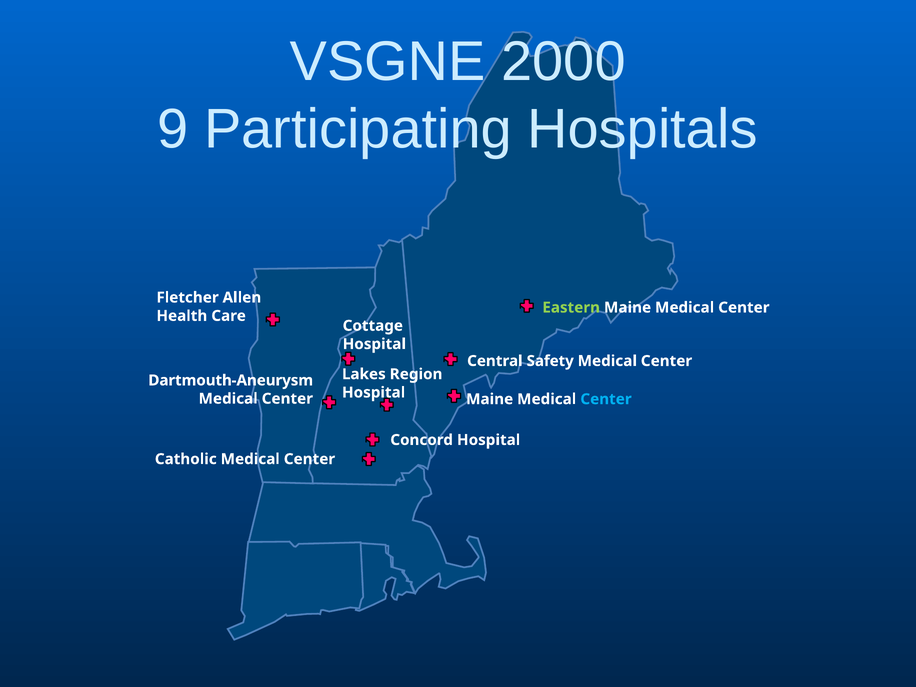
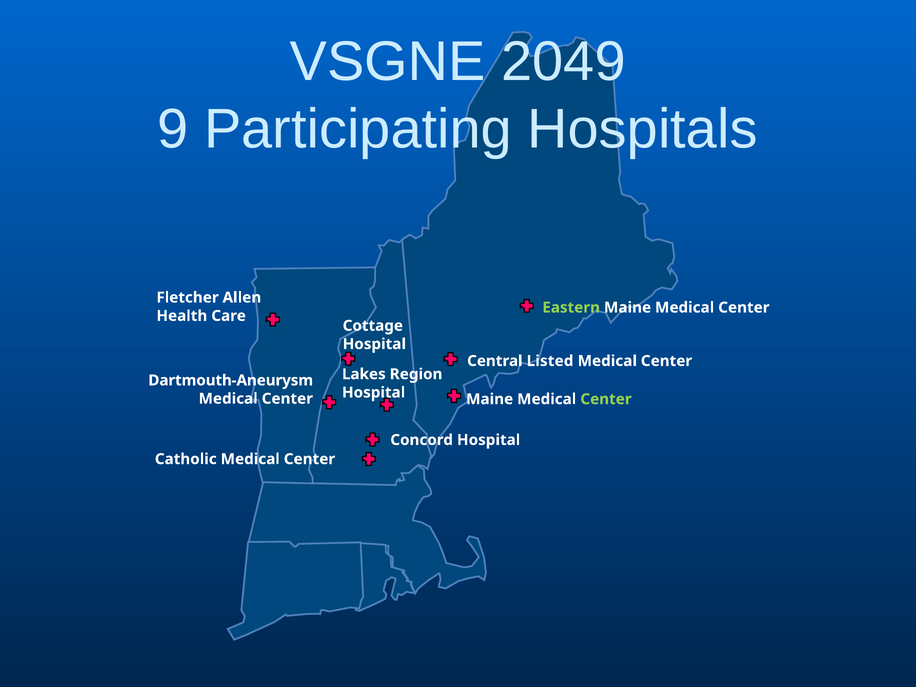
2000: 2000 -> 2049
Safety: Safety -> Listed
Center at (606, 399) colour: light blue -> light green
